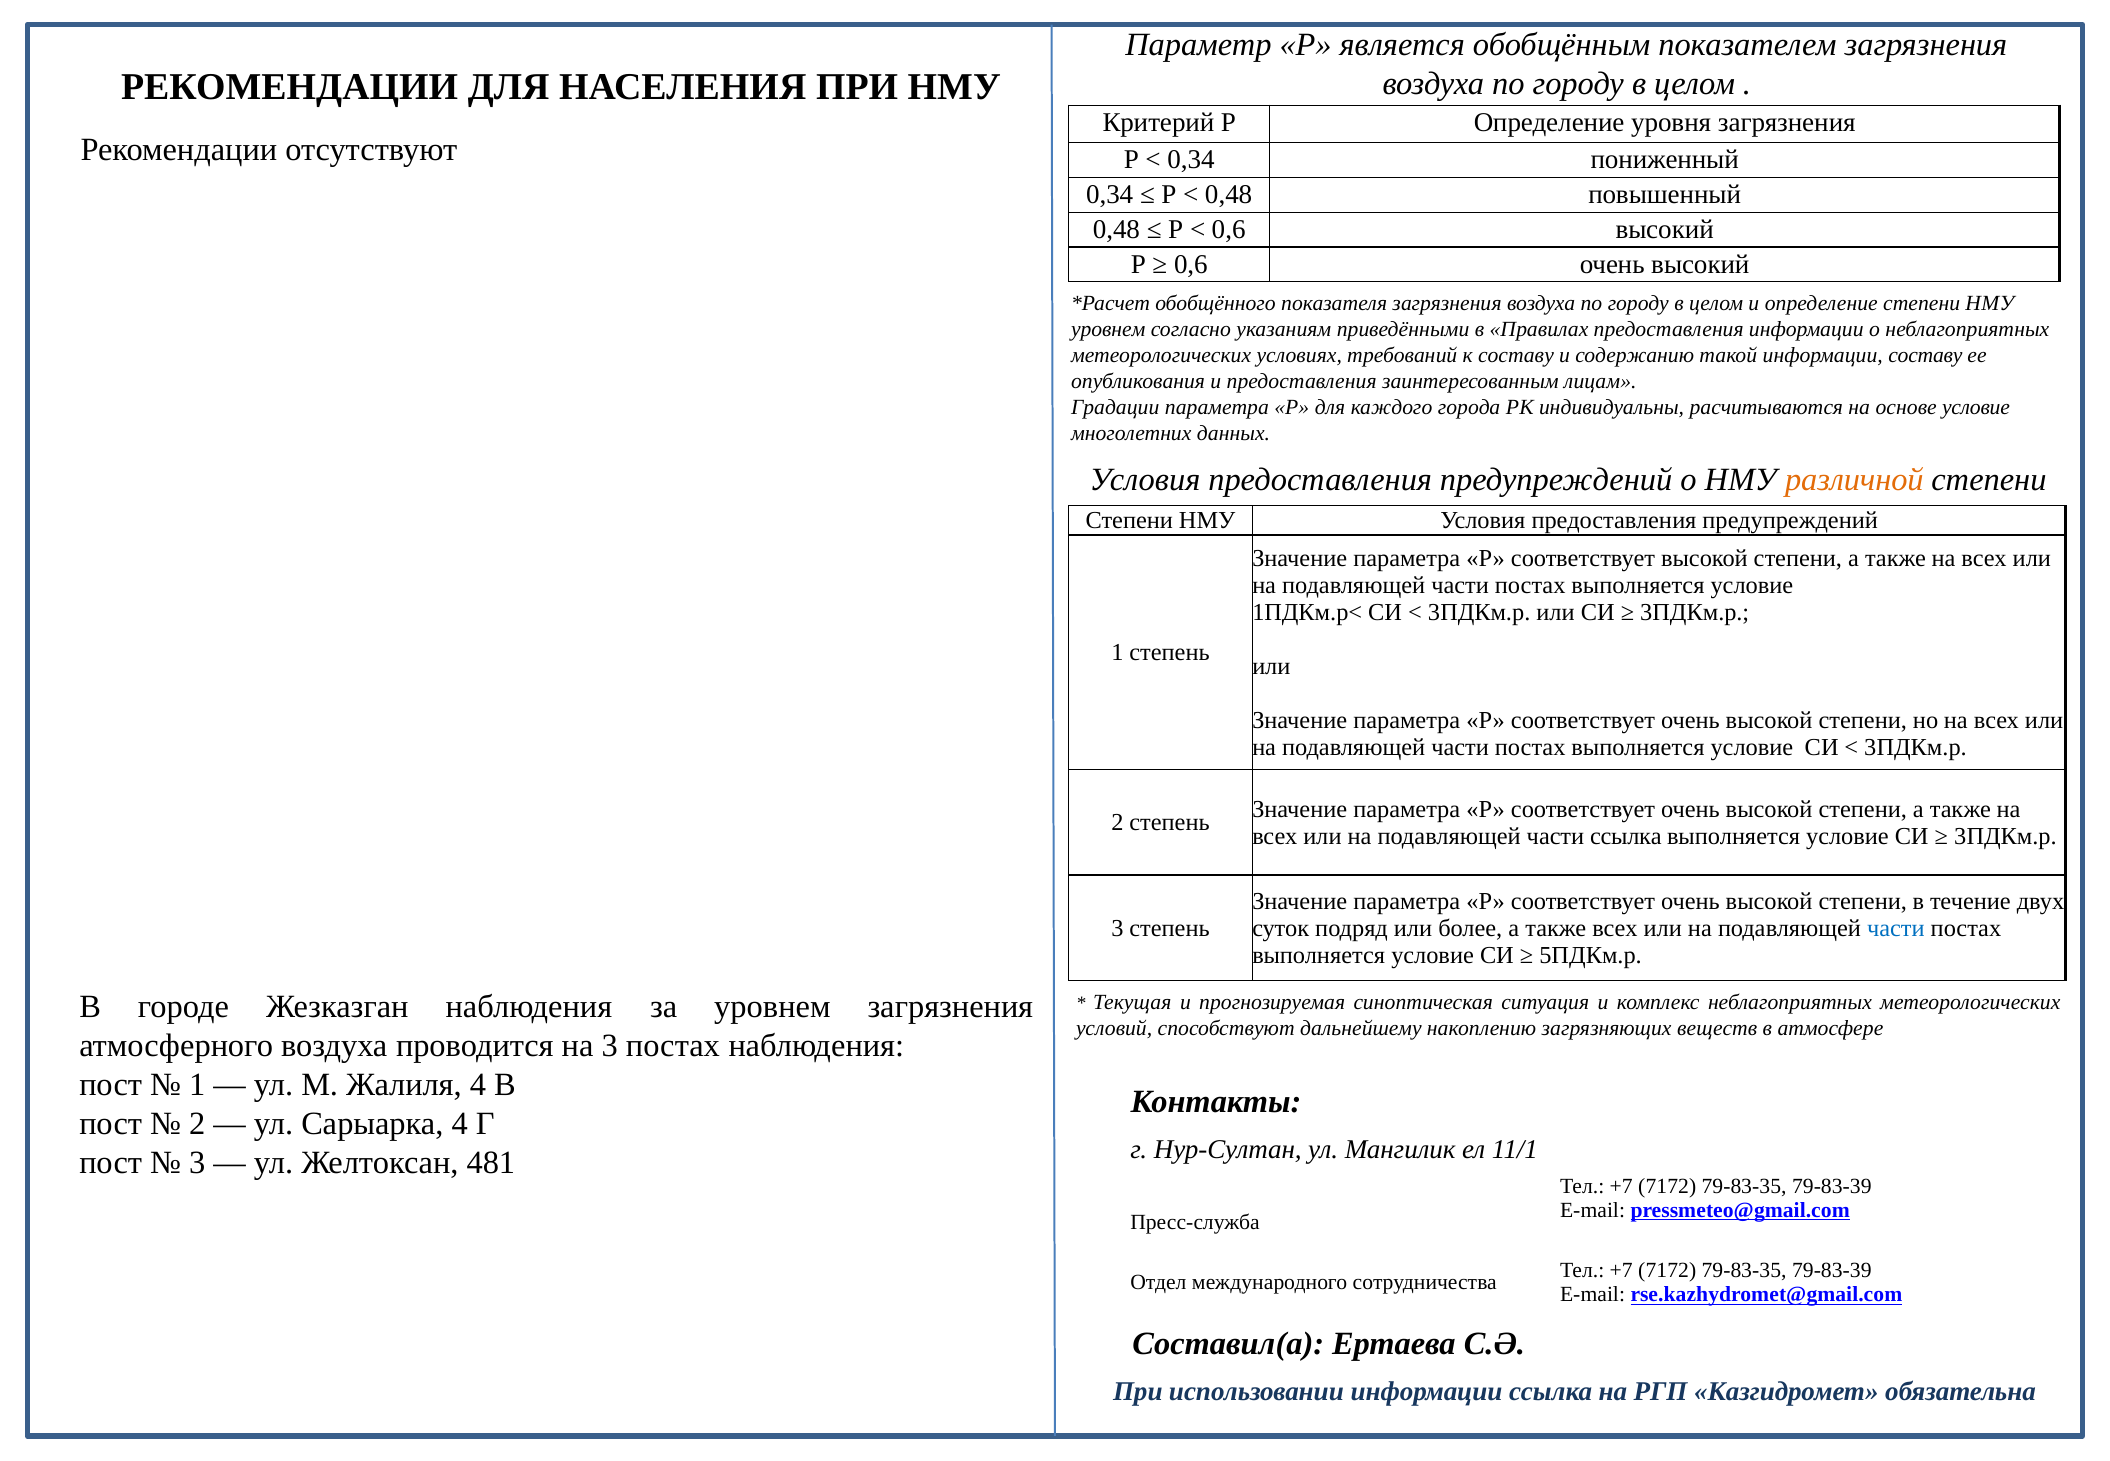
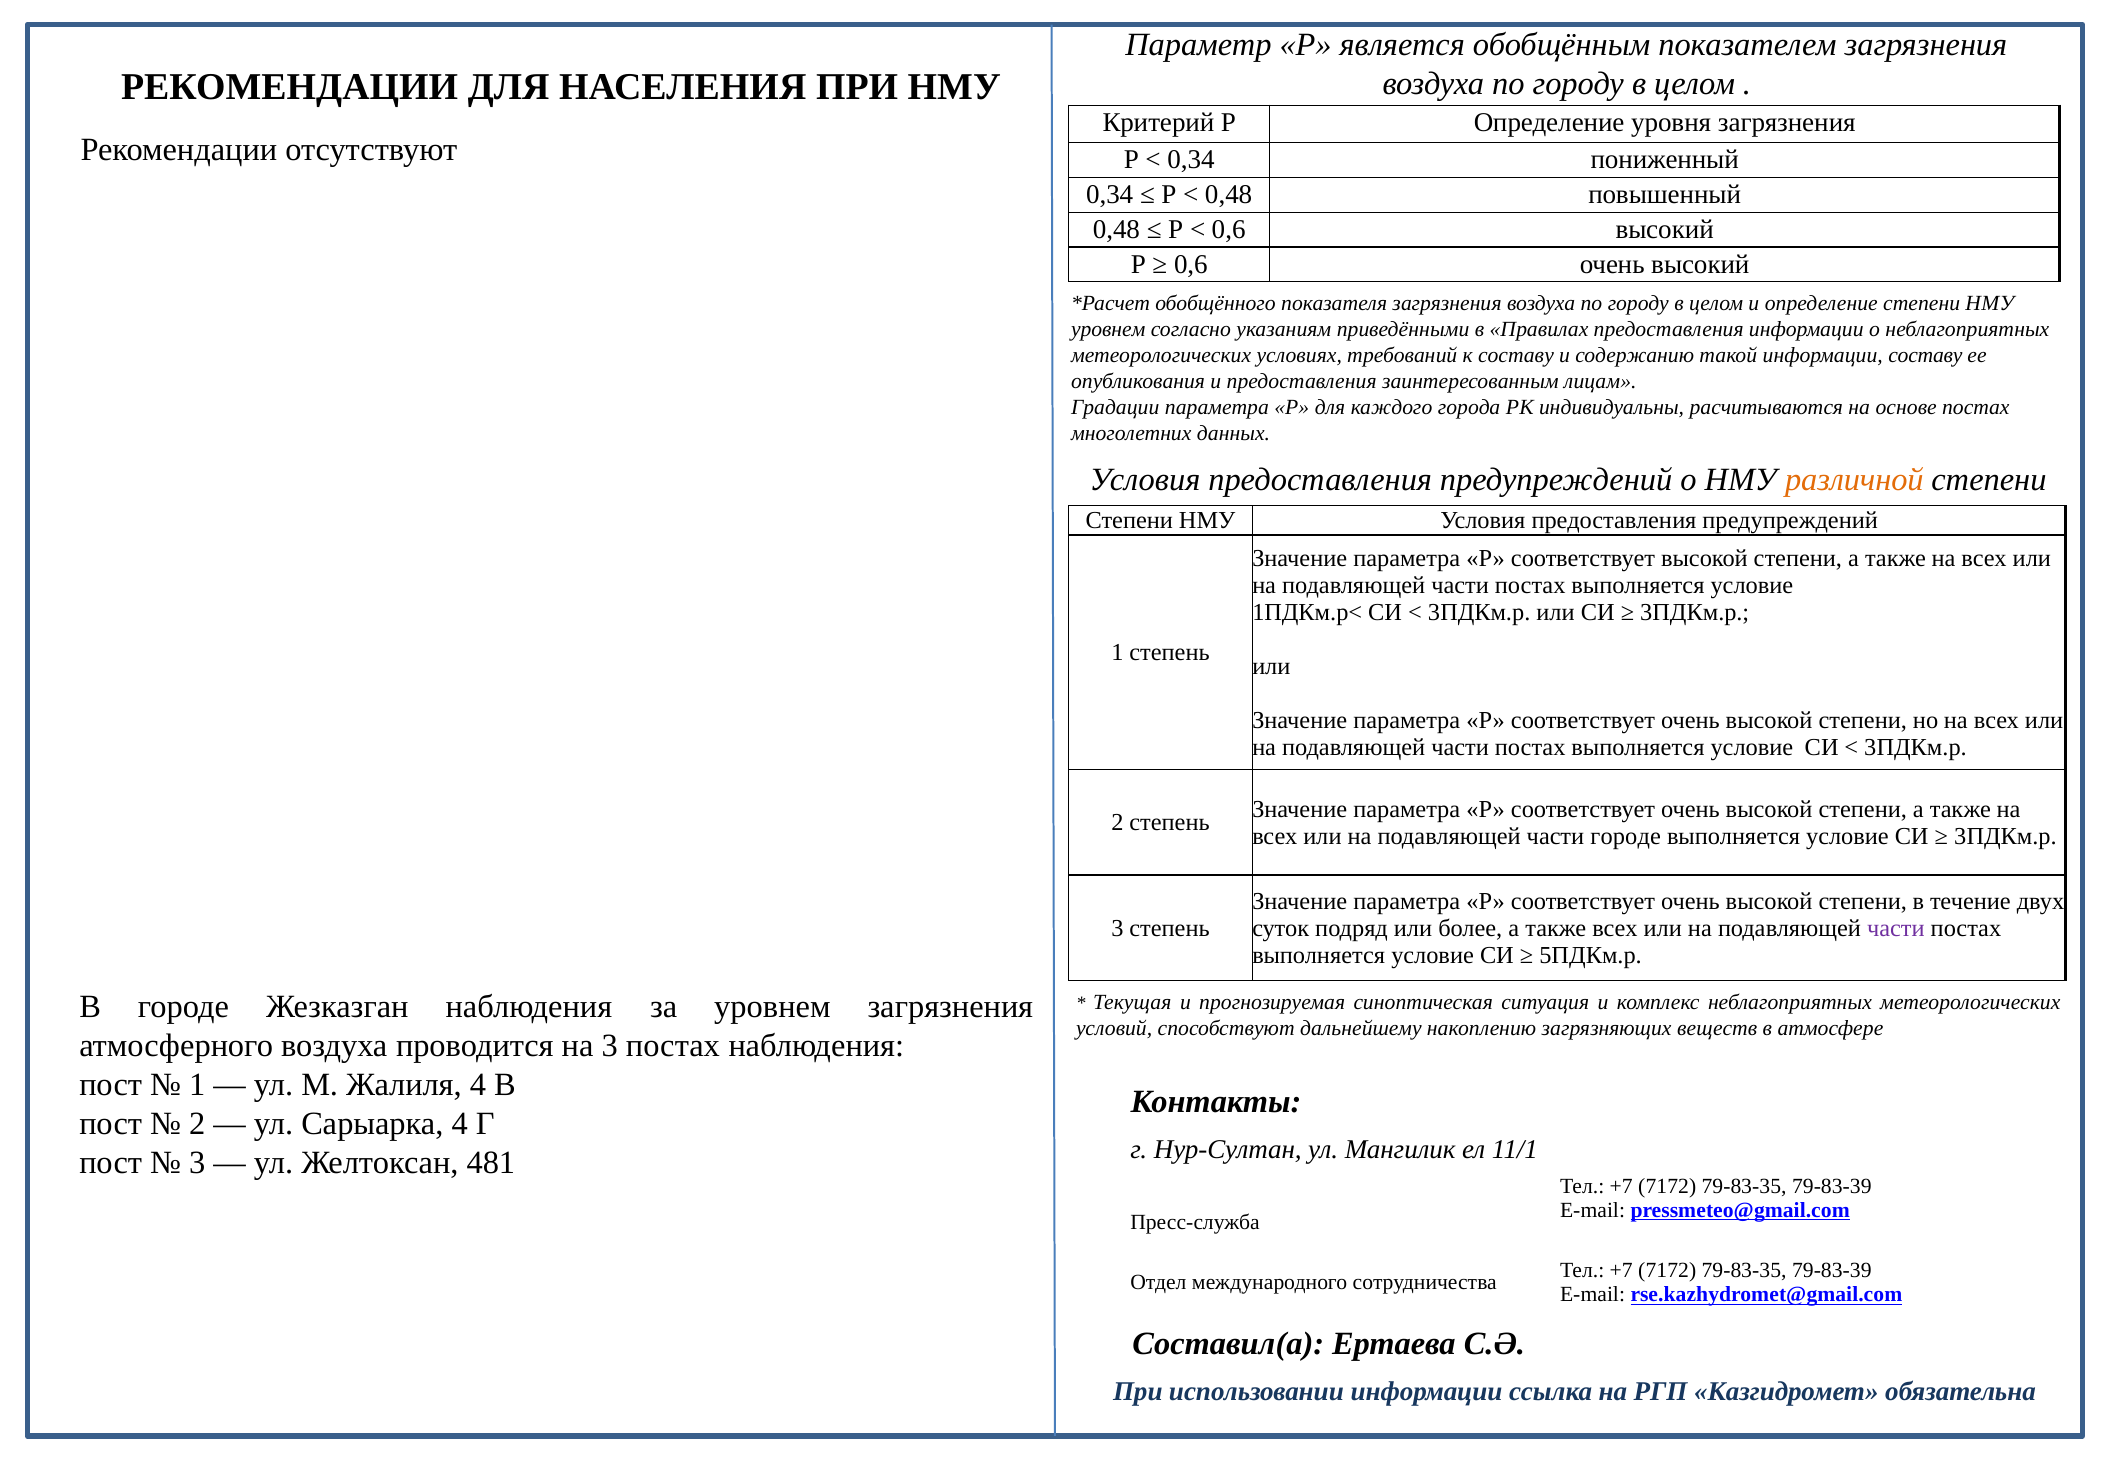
основе условие: условие -> постах
части ссылка: ссылка -> городе
части at (1896, 928) colour: blue -> purple
